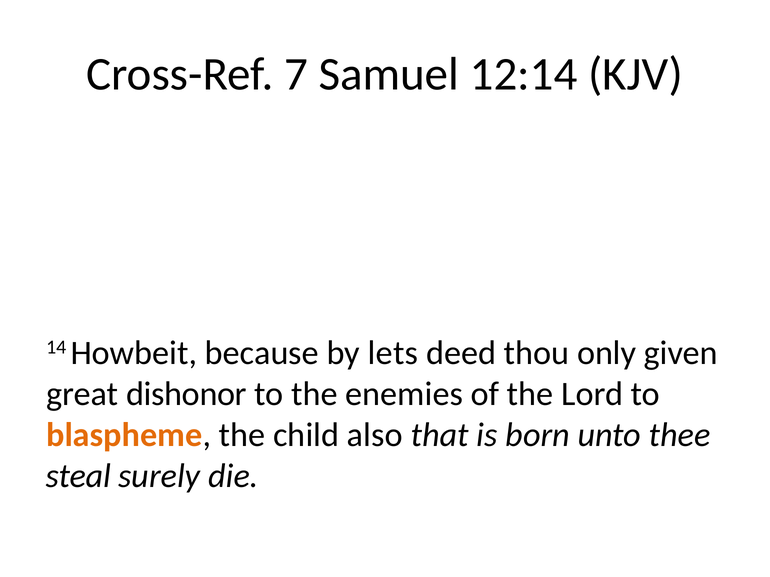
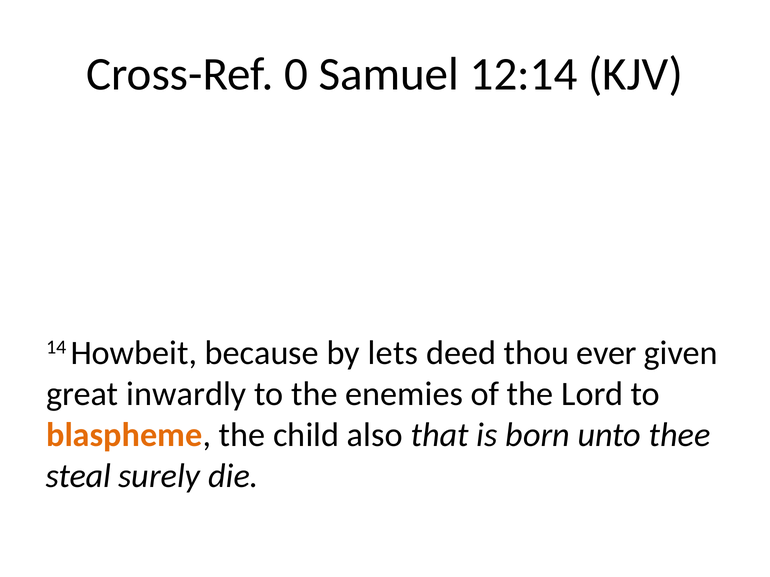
7: 7 -> 0
only: only -> ever
dishonor: dishonor -> inwardly
